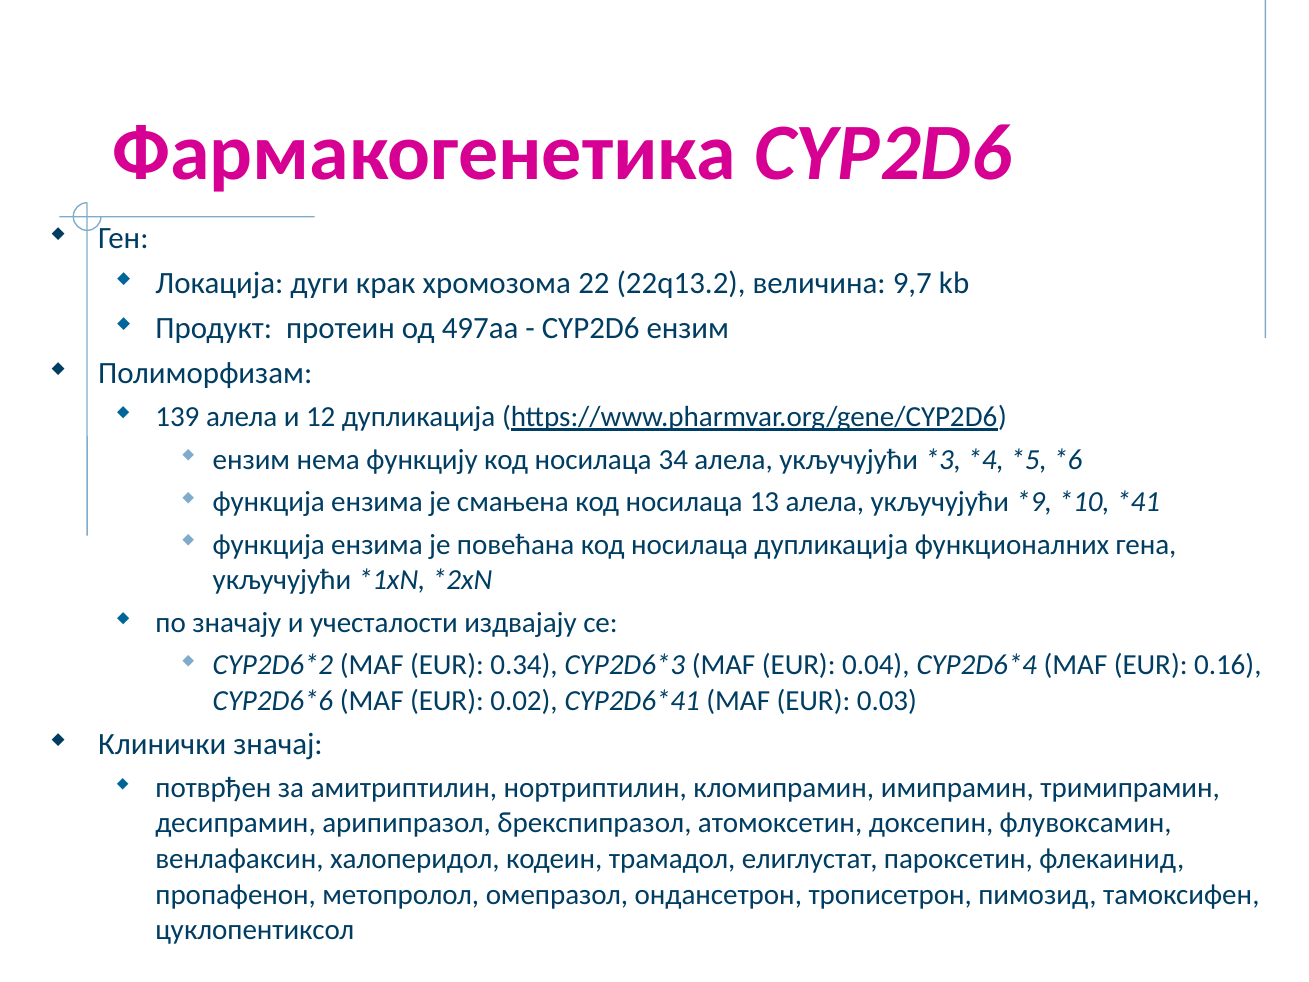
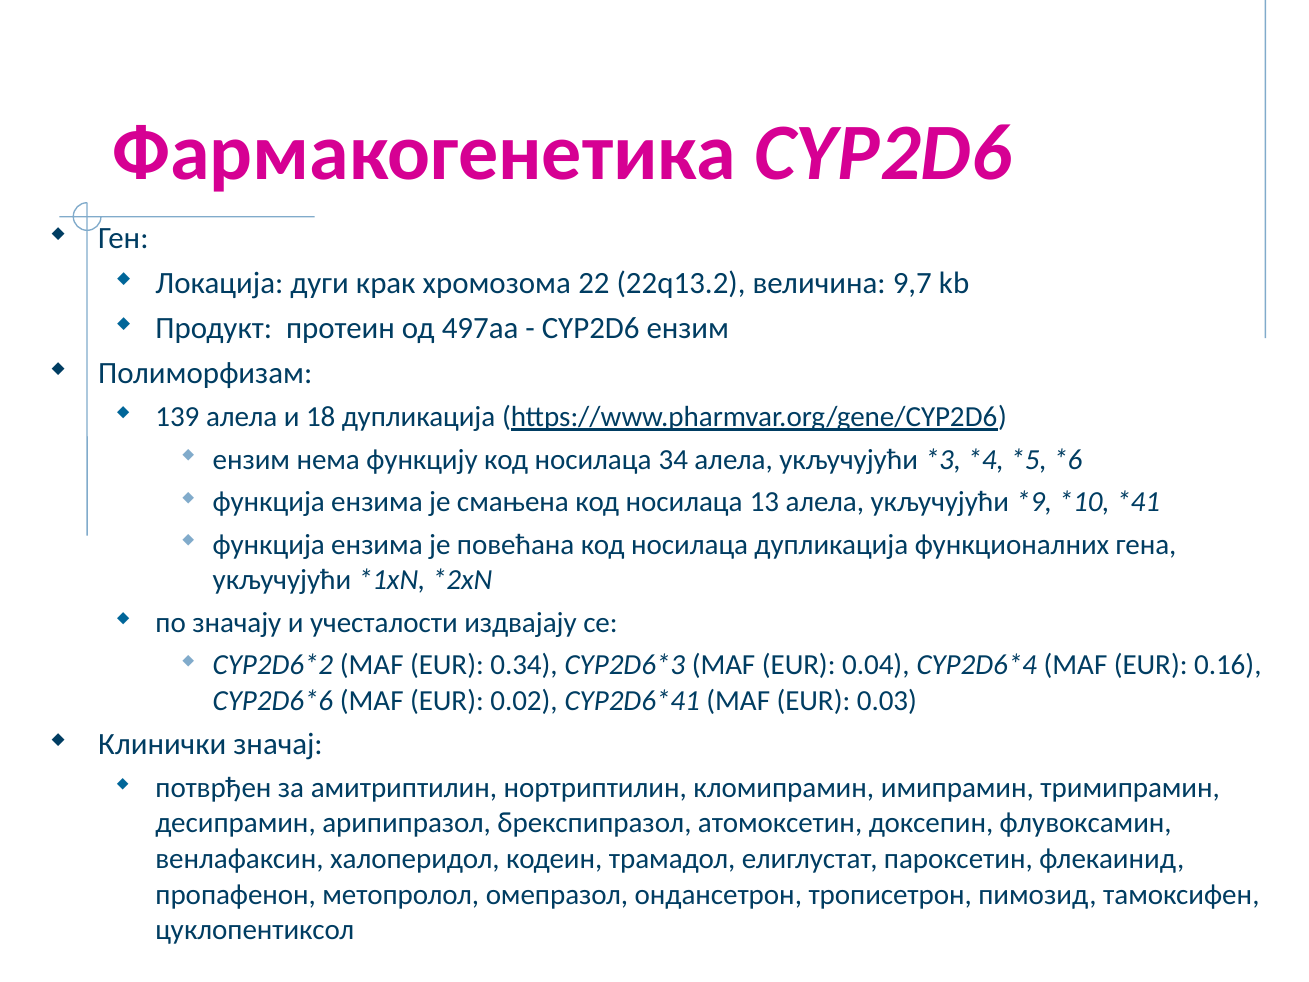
12: 12 -> 18
